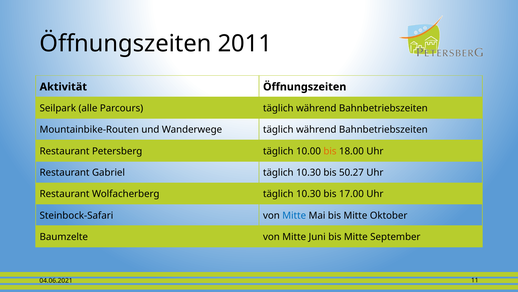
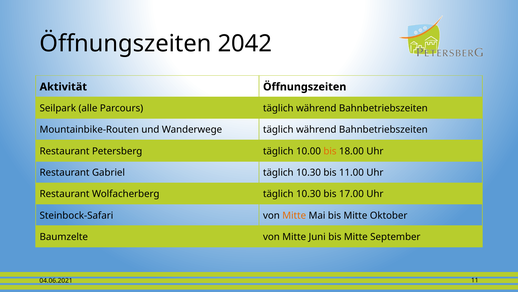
2011: 2011 -> 2042
50.27: 50.27 -> 11.00
Mitte at (294, 215) colour: blue -> orange
